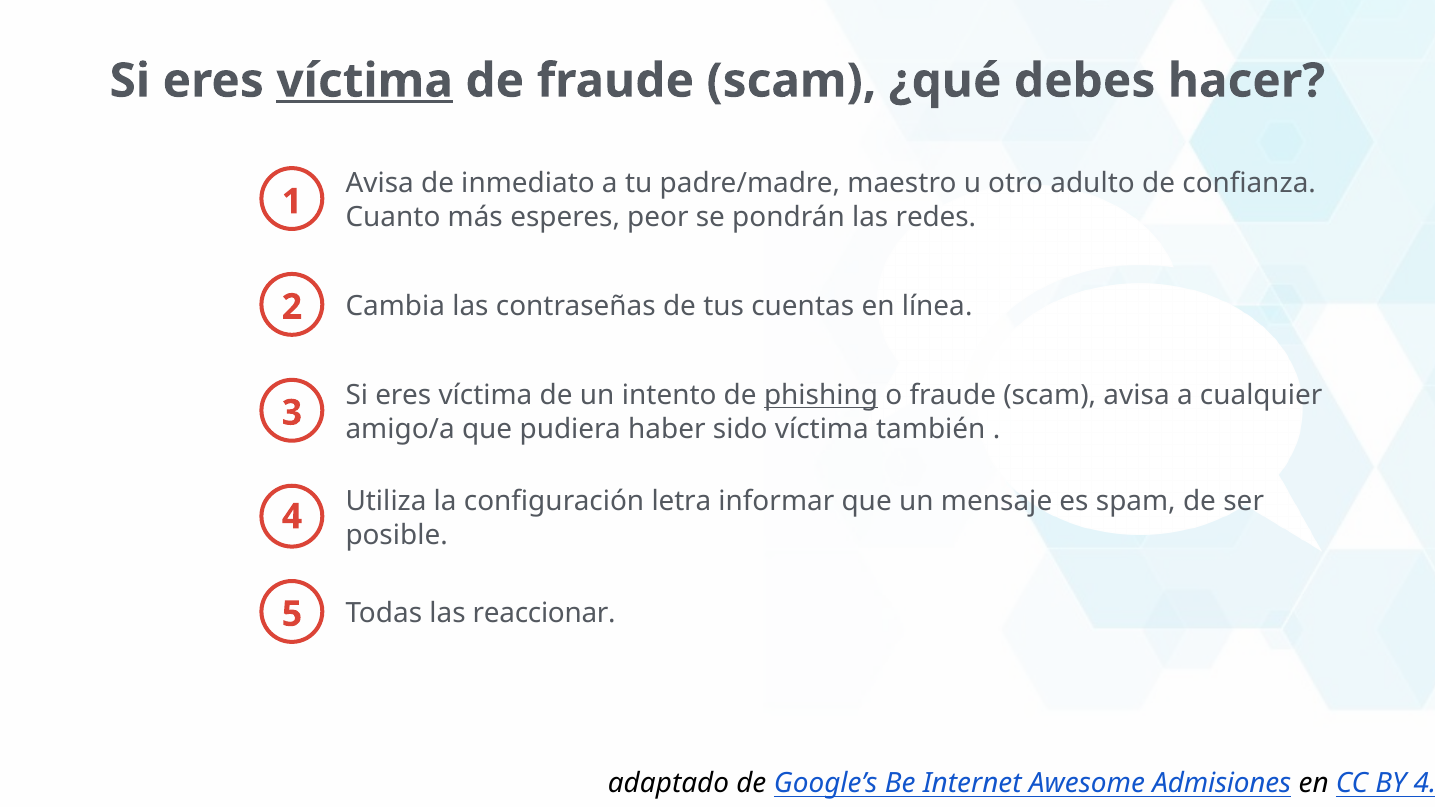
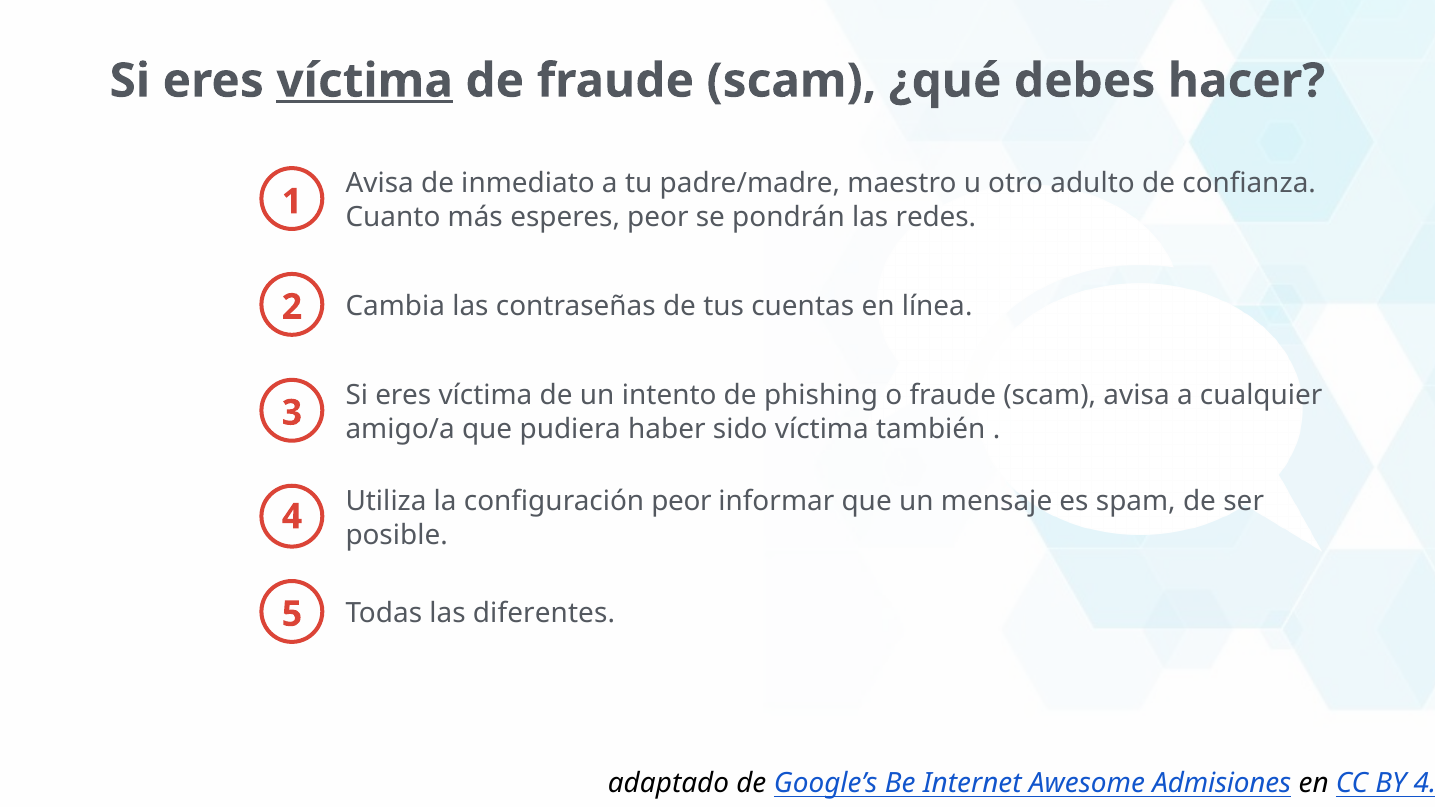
phishing underline: present -> none
configuración letra: letra -> peor
reaccionar: reaccionar -> diferentes
